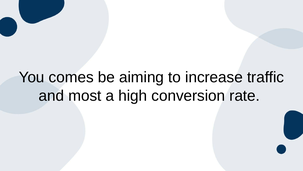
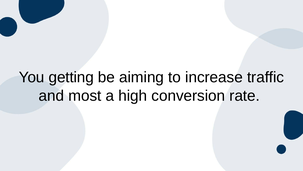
comes: comes -> getting
